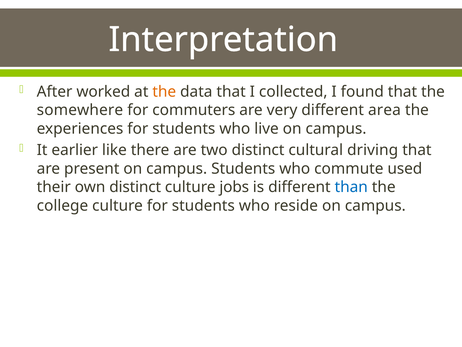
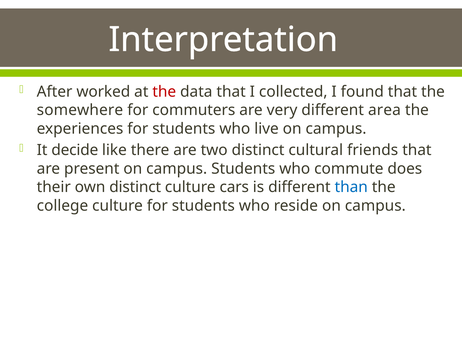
the at (164, 91) colour: orange -> red
earlier: earlier -> decide
driving: driving -> friends
used: used -> does
jobs: jobs -> cars
